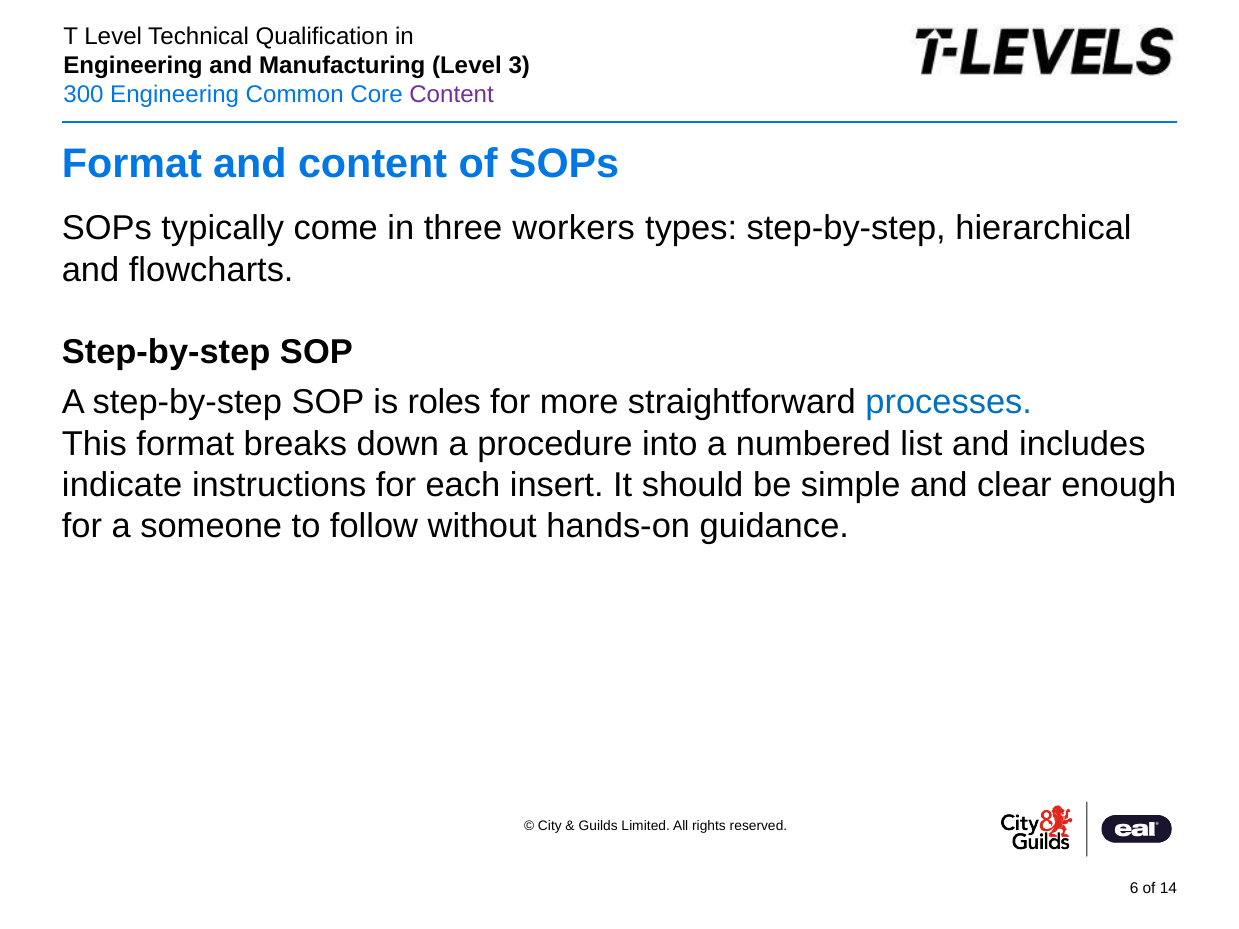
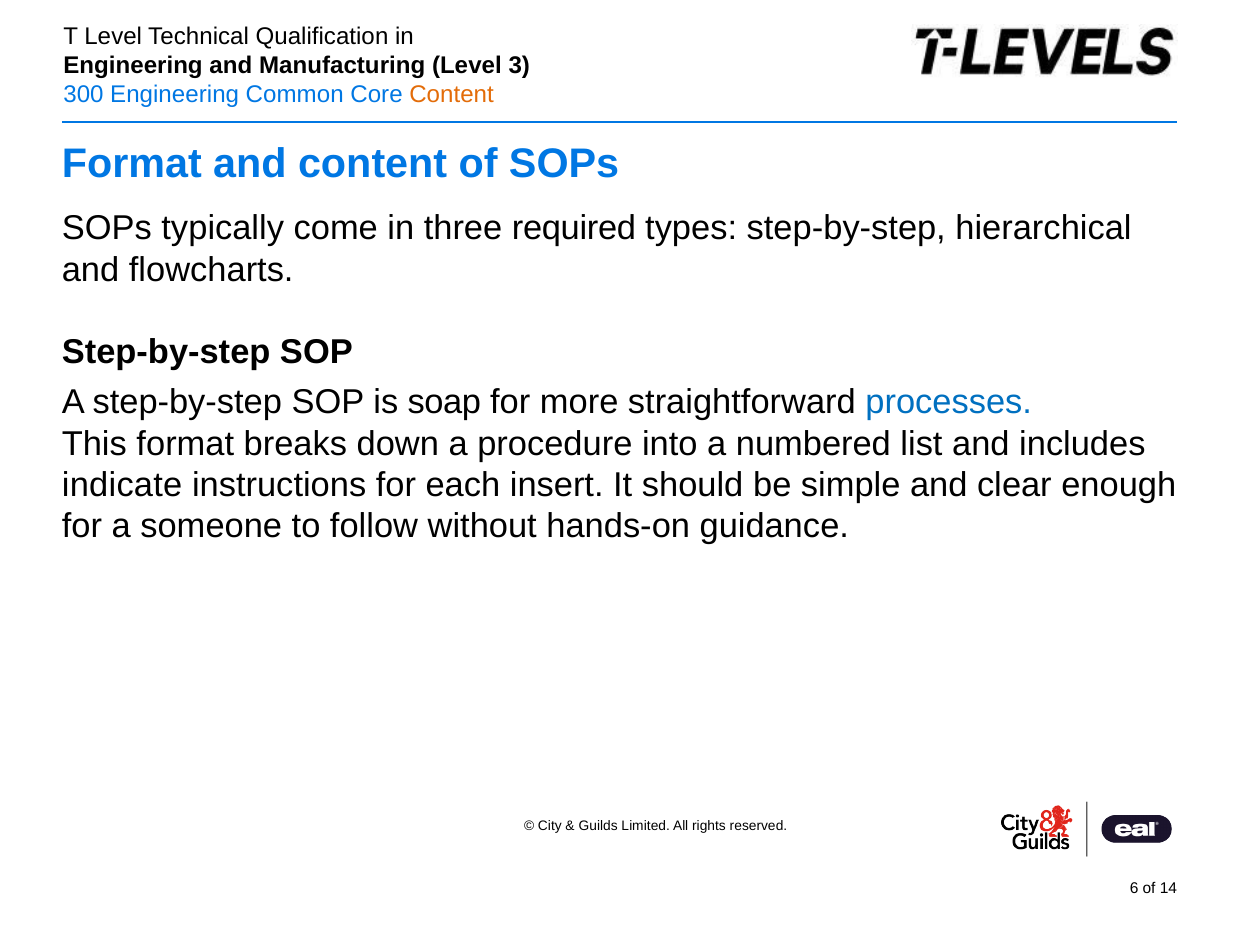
Content at (452, 95) colour: purple -> orange
workers: workers -> required
roles: roles -> soap
